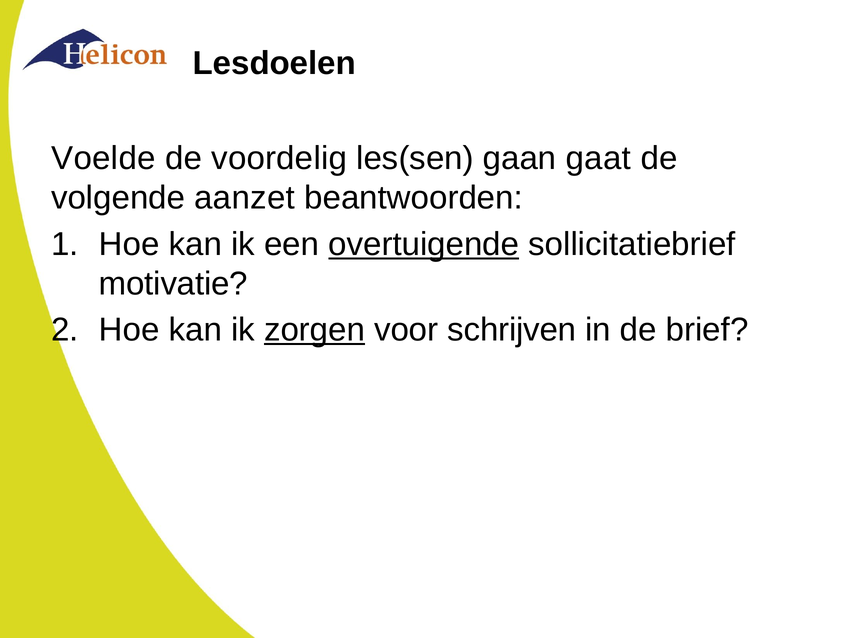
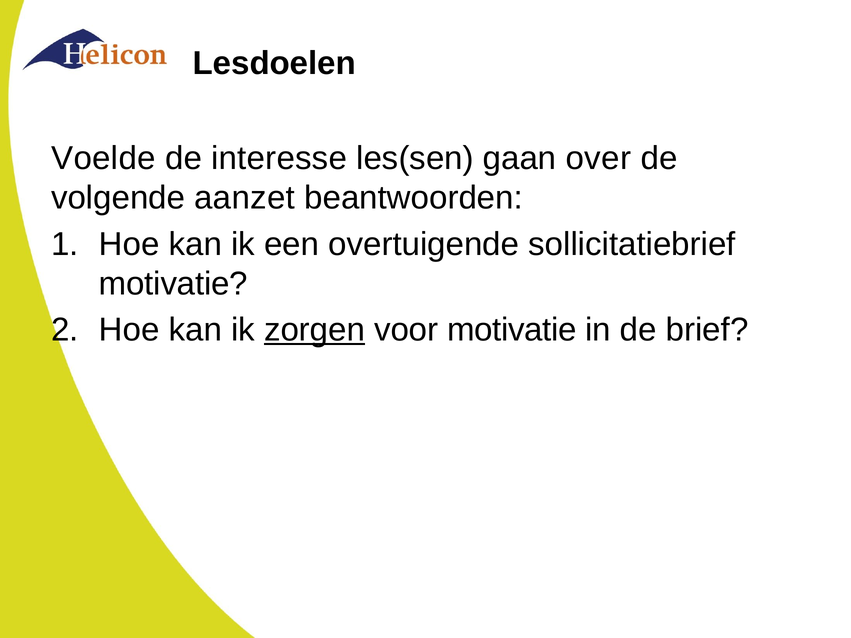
voordelig: voordelig -> interesse
gaat: gaat -> over
overtuigende underline: present -> none
voor schrijven: schrijven -> motivatie
